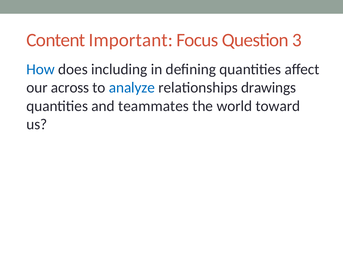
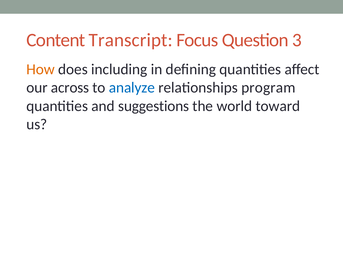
Important: Important -> Transcript
How colour: blue -> orange
drawings: drawings -> program
teammates: teammates -> suggestions
